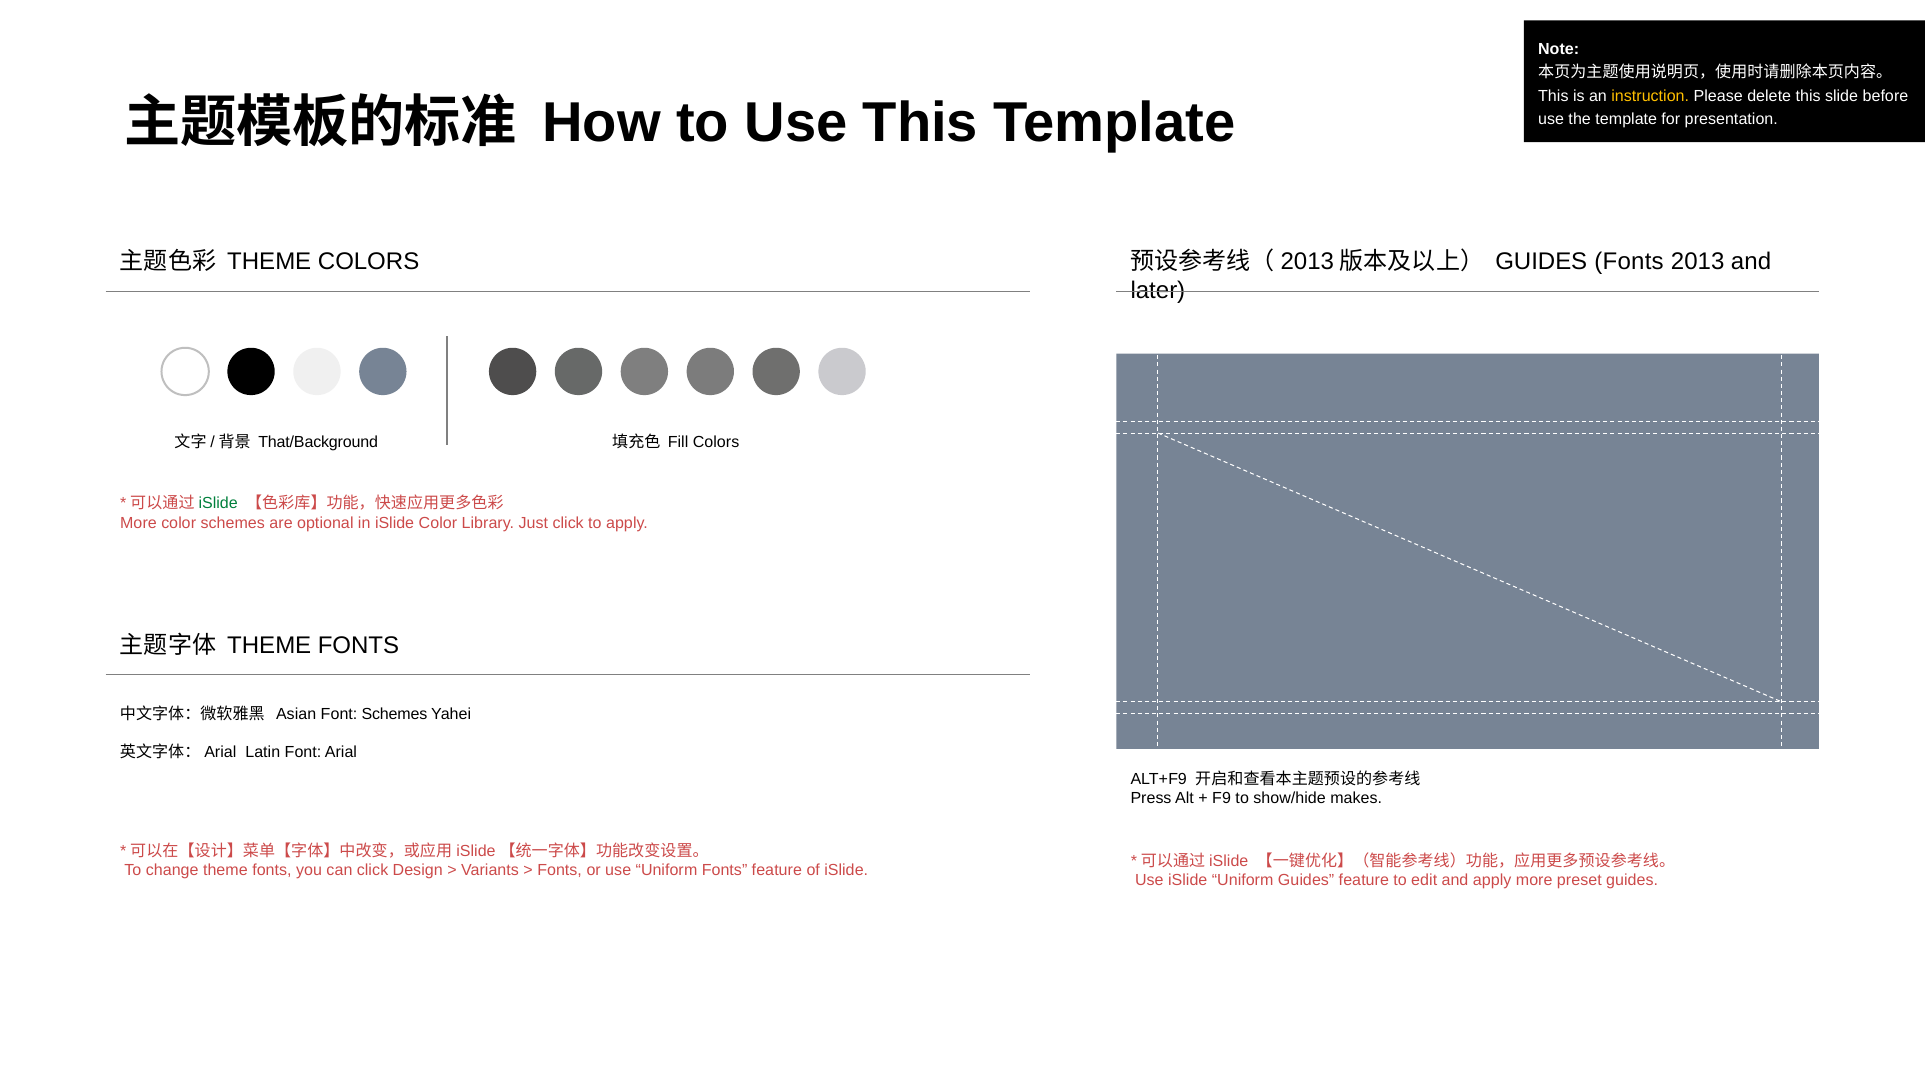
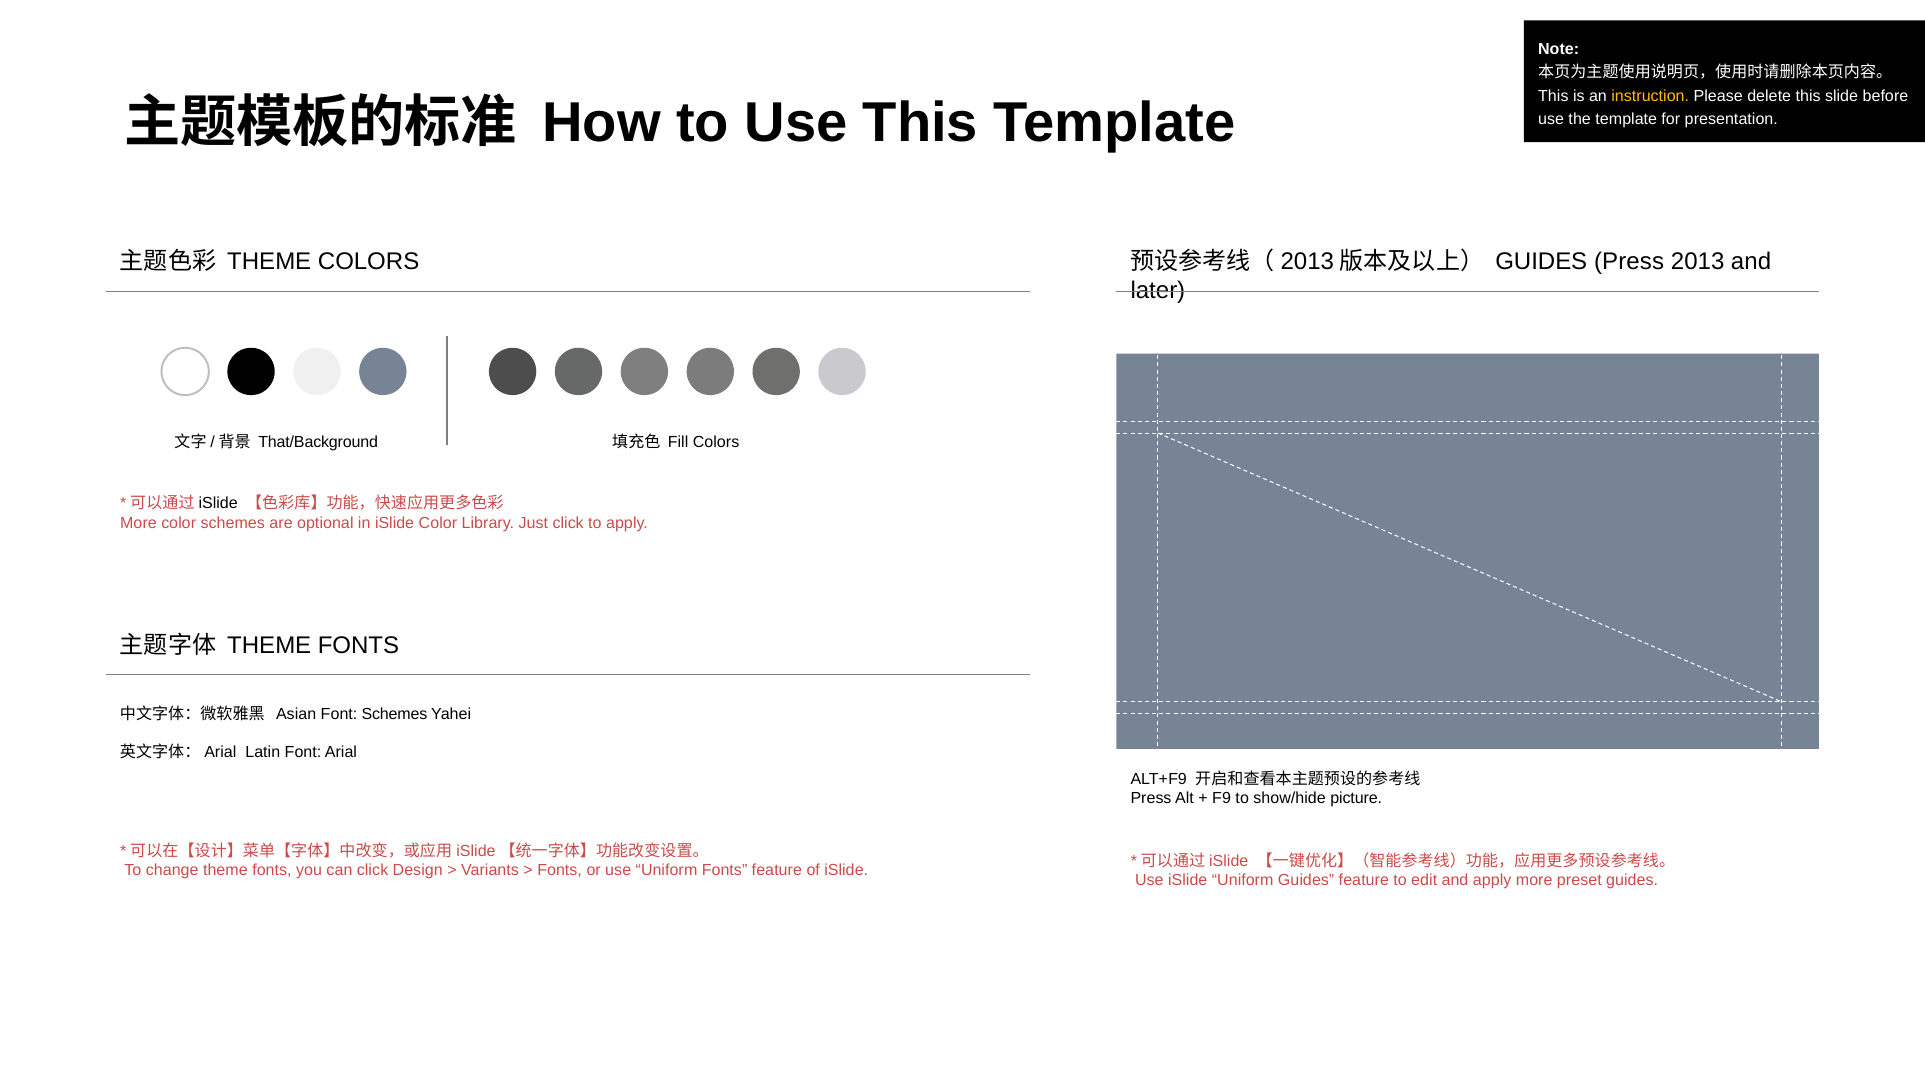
GUIDES Fonts: Fonts -> Press
iSlide at (218, 504) colour: green -> black
makes: makes -> picture
